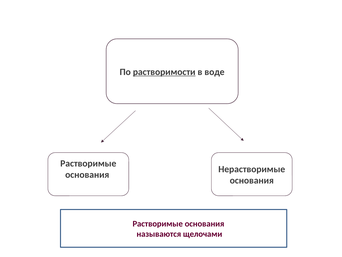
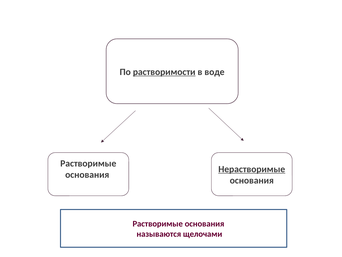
Нерастворимые underline: none -> present
